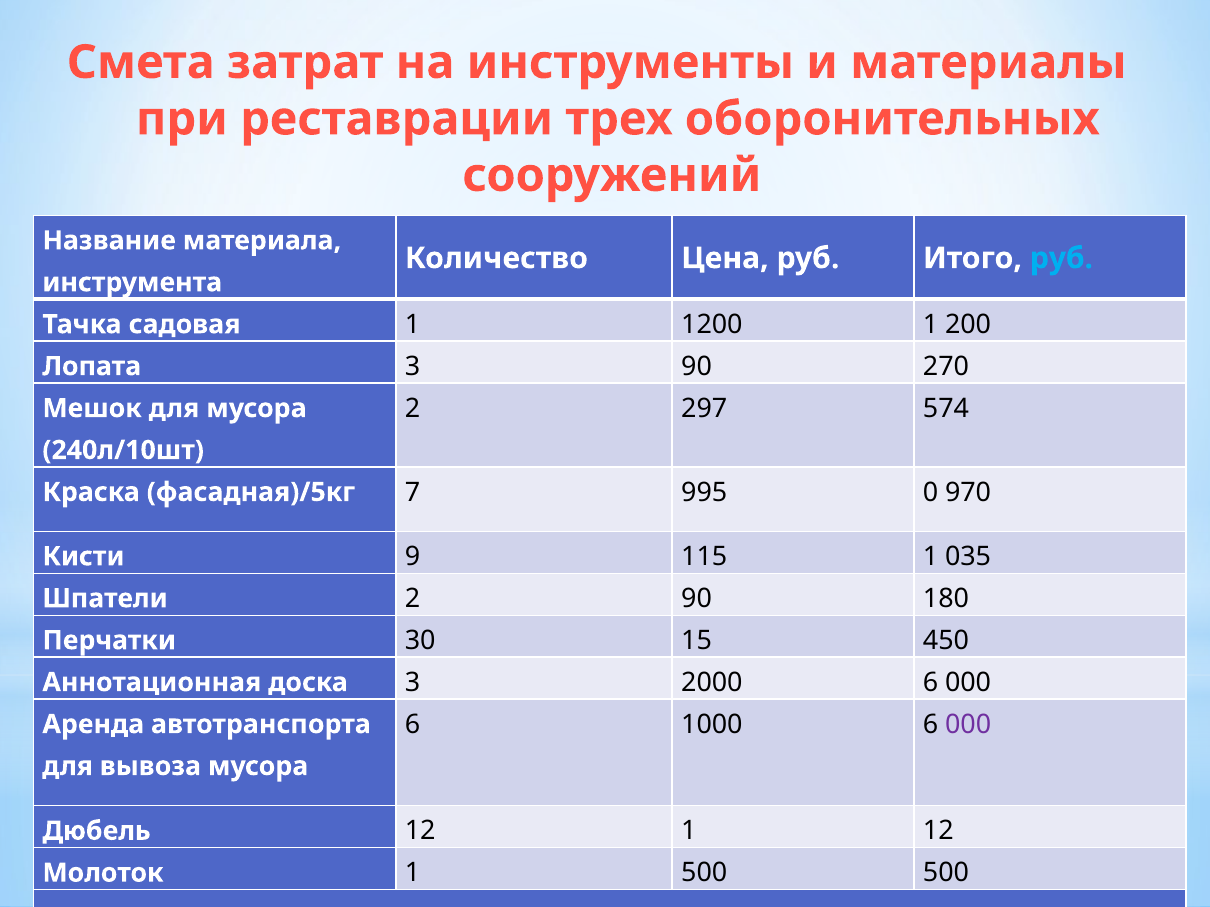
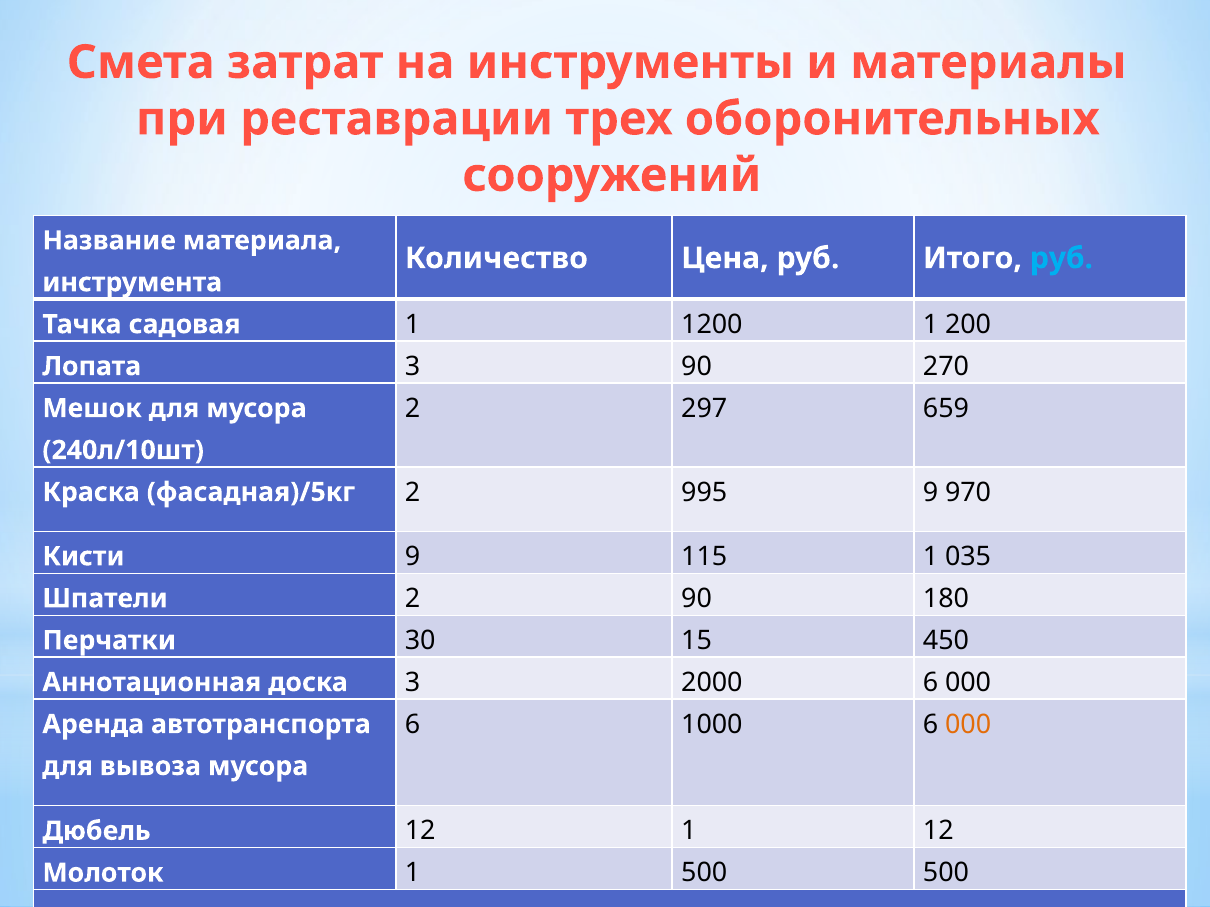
574: 574 -> 659
фасадная)/5кг 7: 7 -> 2
995 0: 0 -> 9
000 at (968, 725) colour: purple -> orange
